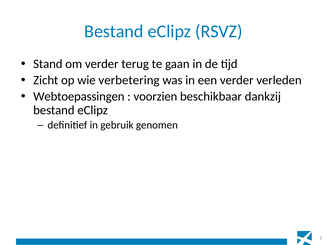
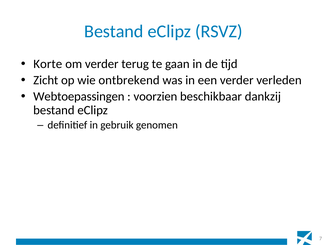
Stand: Stand -> Korte
verbetering: verbetering -> ontbrekend
